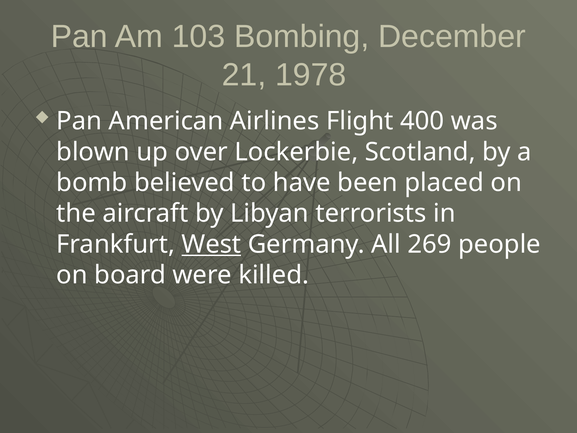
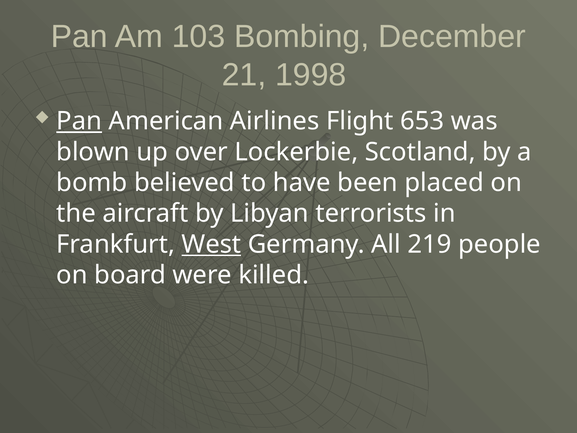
1978: 1978 -> 1998
Pan at (79, 121) underline: none -> present
400: 400 -> 653
269: 269 -> 219
